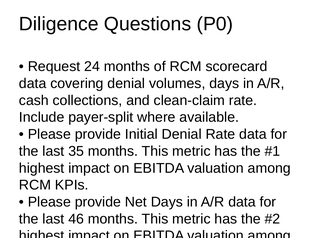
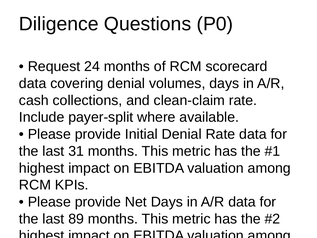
35: 35 -> 31
46: 46 -> 89
